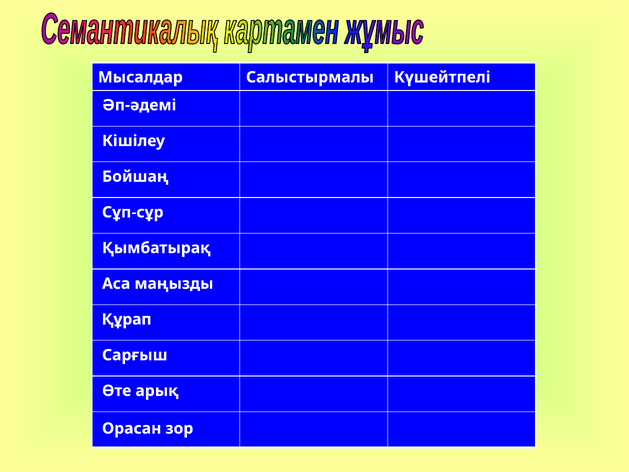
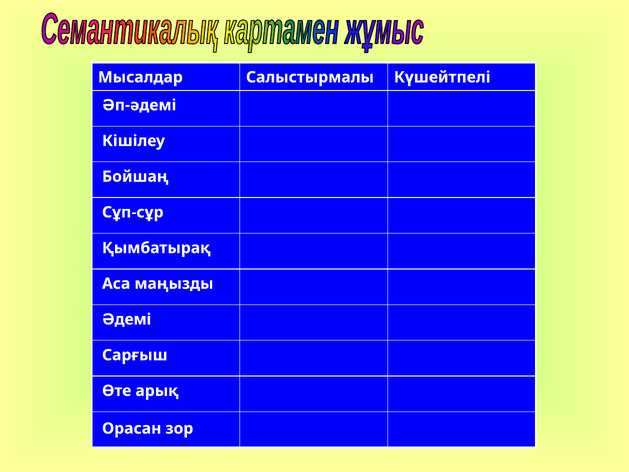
Құрап: Құрап -> Әдемі
